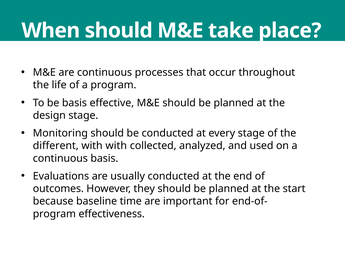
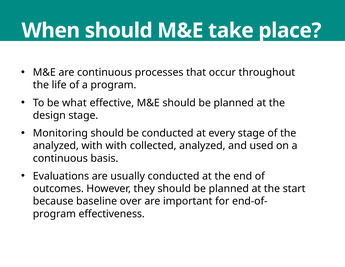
be basis: basis -> what
different at (56, 146): different -> analyzed
time: time -> over
